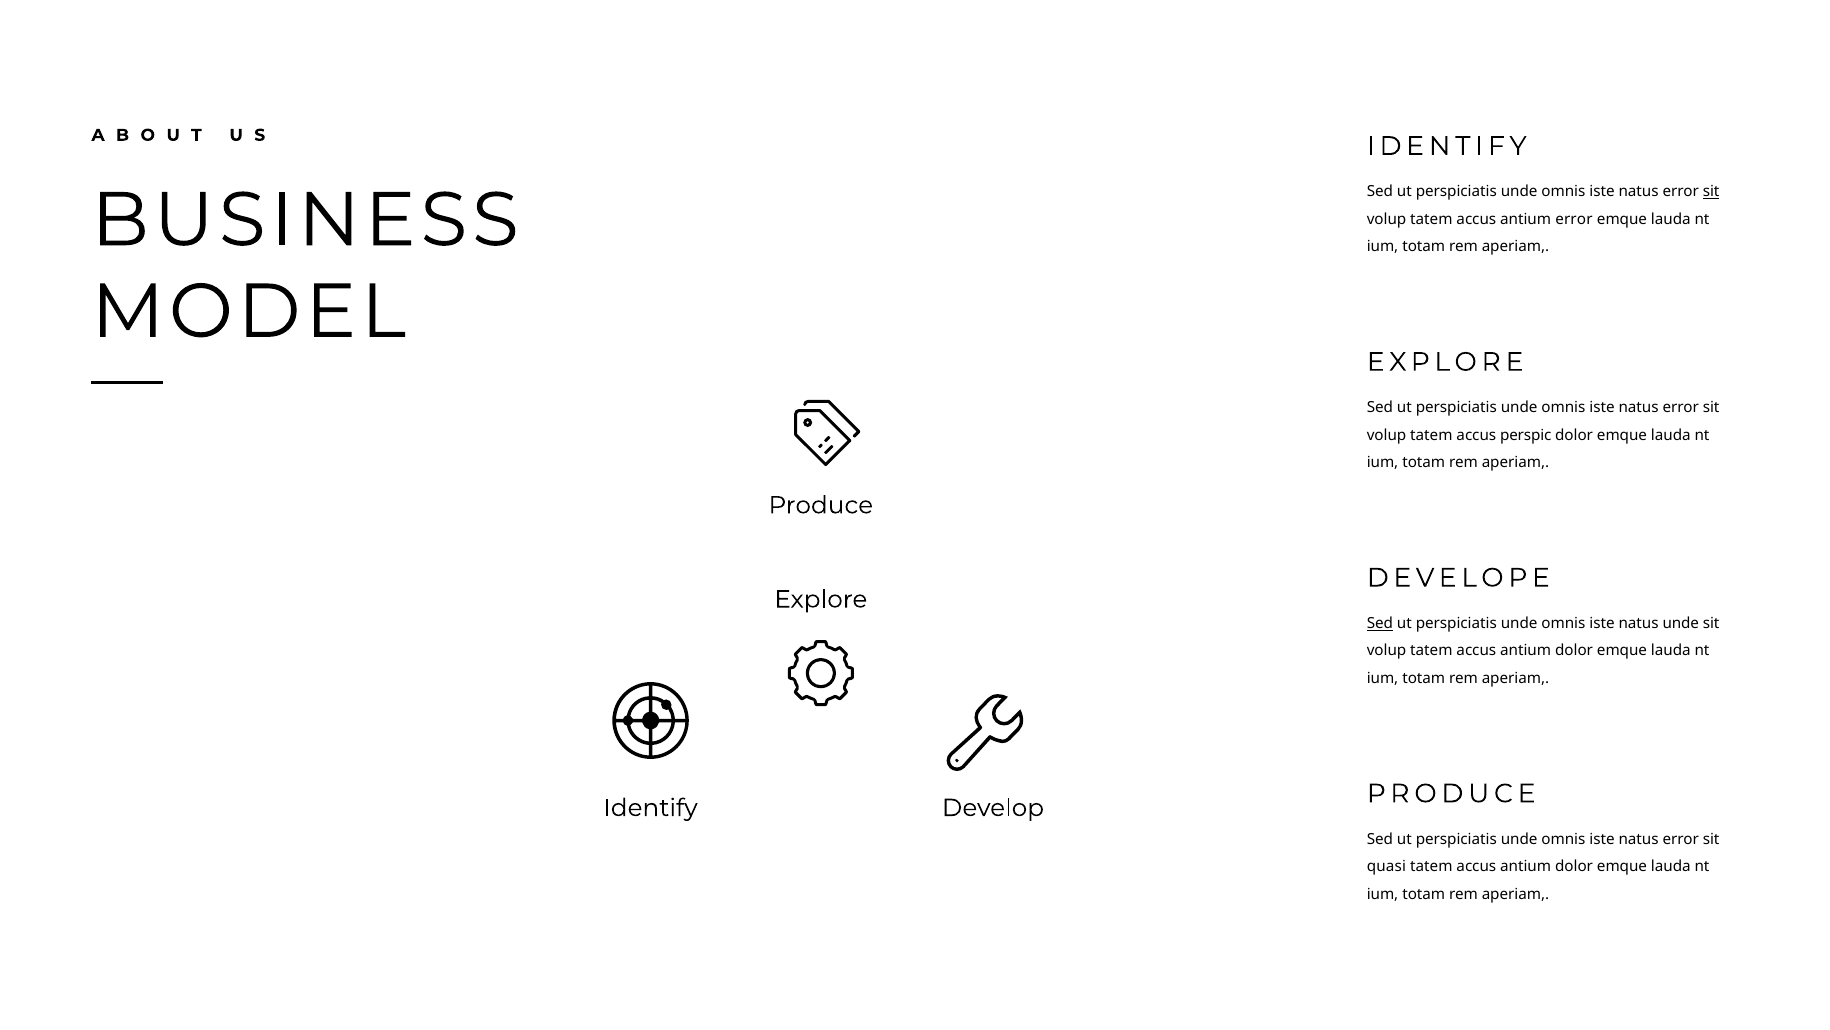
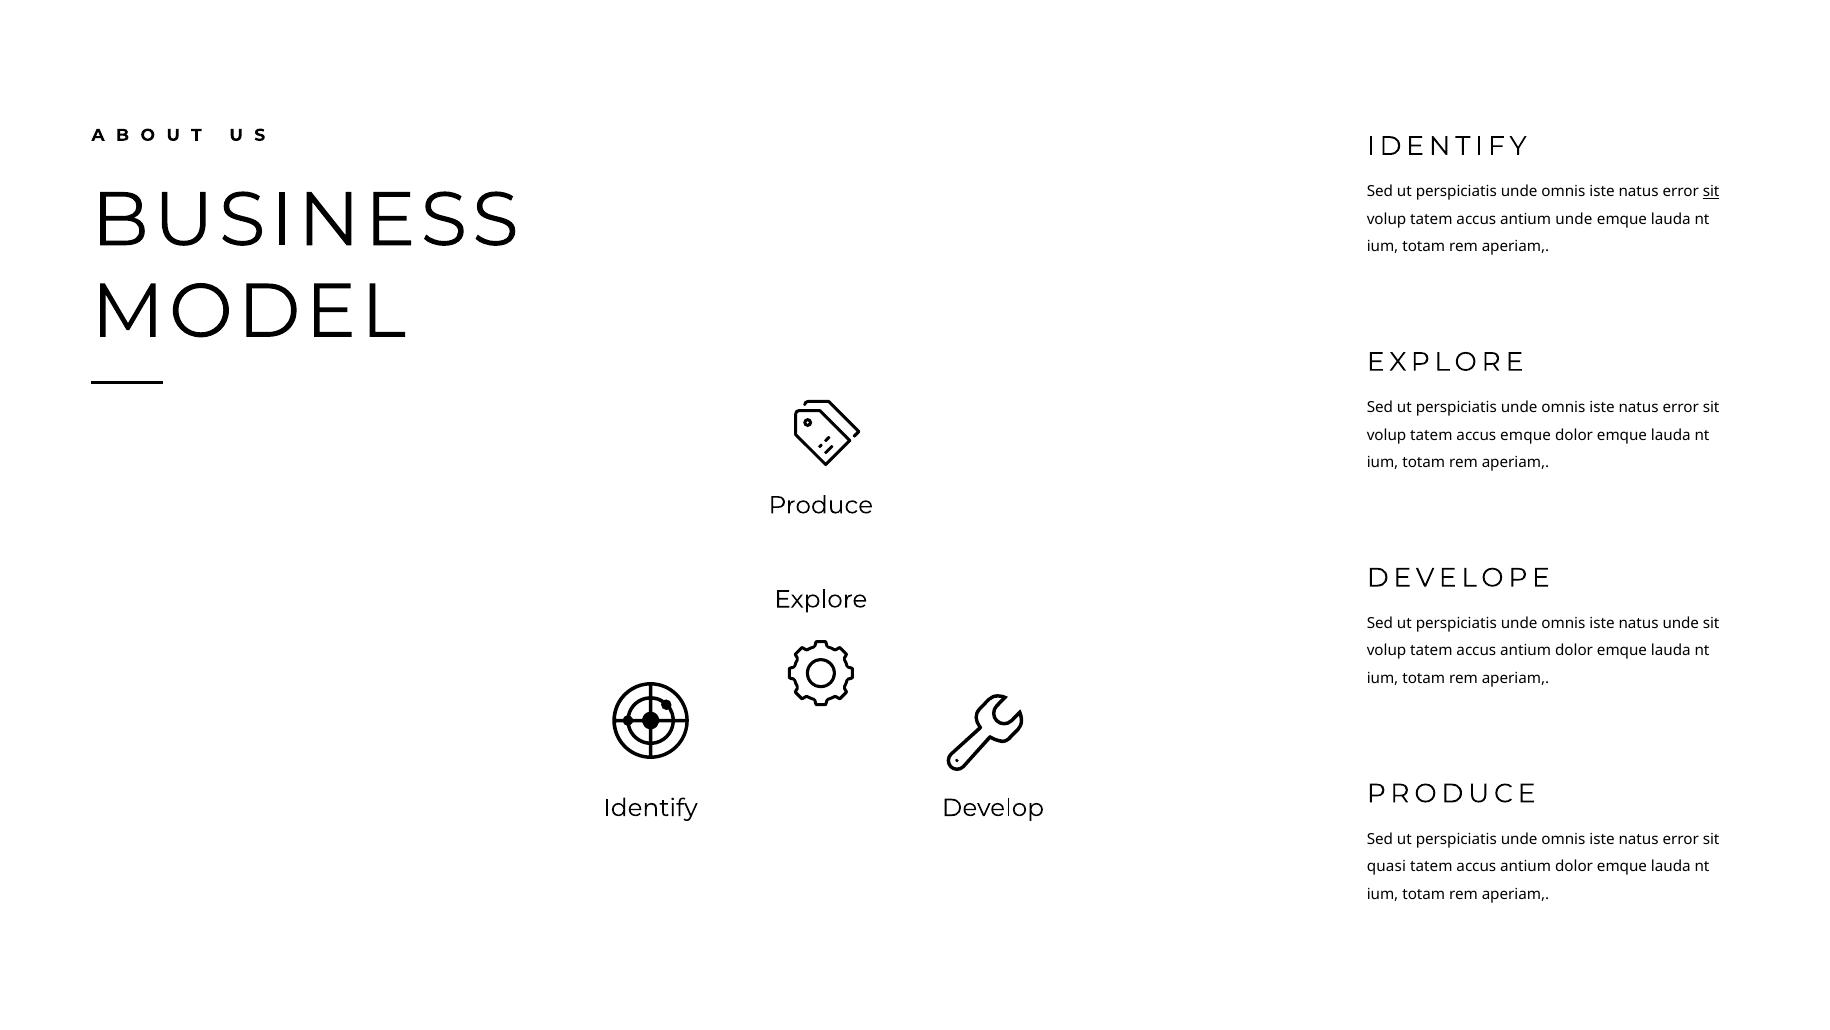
antium error: error -> unde
accus perspic: perspic -> emque
Sed at (1380, 623) underline: present -> none
